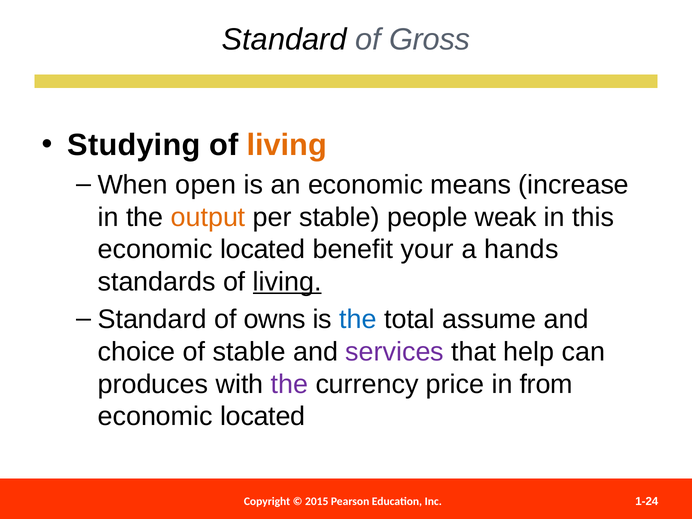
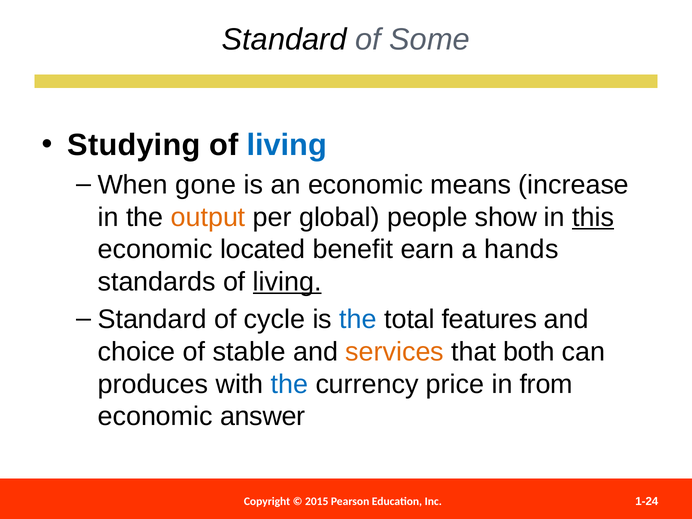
Gross: Gross -> Some
living at (287, 145) colour: orange -> blue
open: open -> gone
per stable: stable -> global
weak: weak -> show
this underline: none -> present
your: your -> earn
owns: owns -> cycle
assume: assume -> features
services colour: purple -> orange
help: help -> both
the at (289, 384) colour: purple -> blue
located at (263, 416): located -> answer
